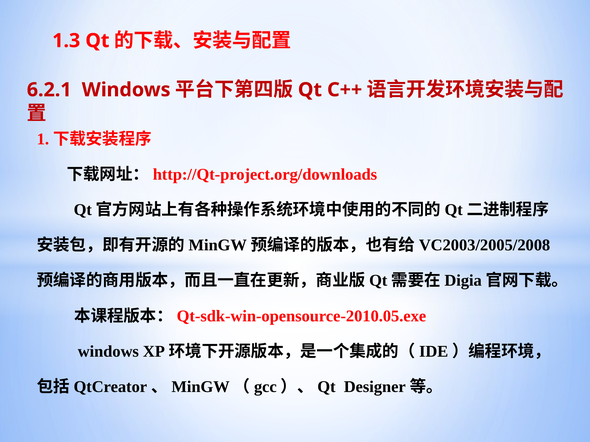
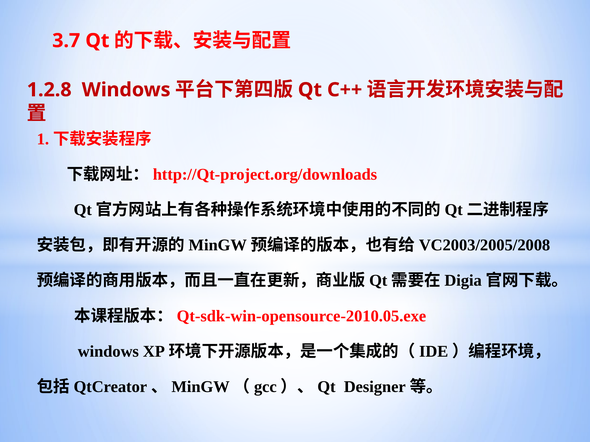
1.3: 1.3 -> 3.7
6.2.1: 6.2.1 -> 1.2.8
